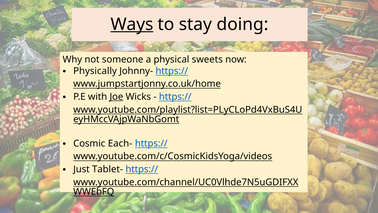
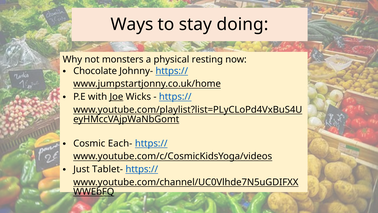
Ways underline: present -> none
someone: someone -> monsters
sweets: sweets -> resting
Physically: Physically -> Chocolate
